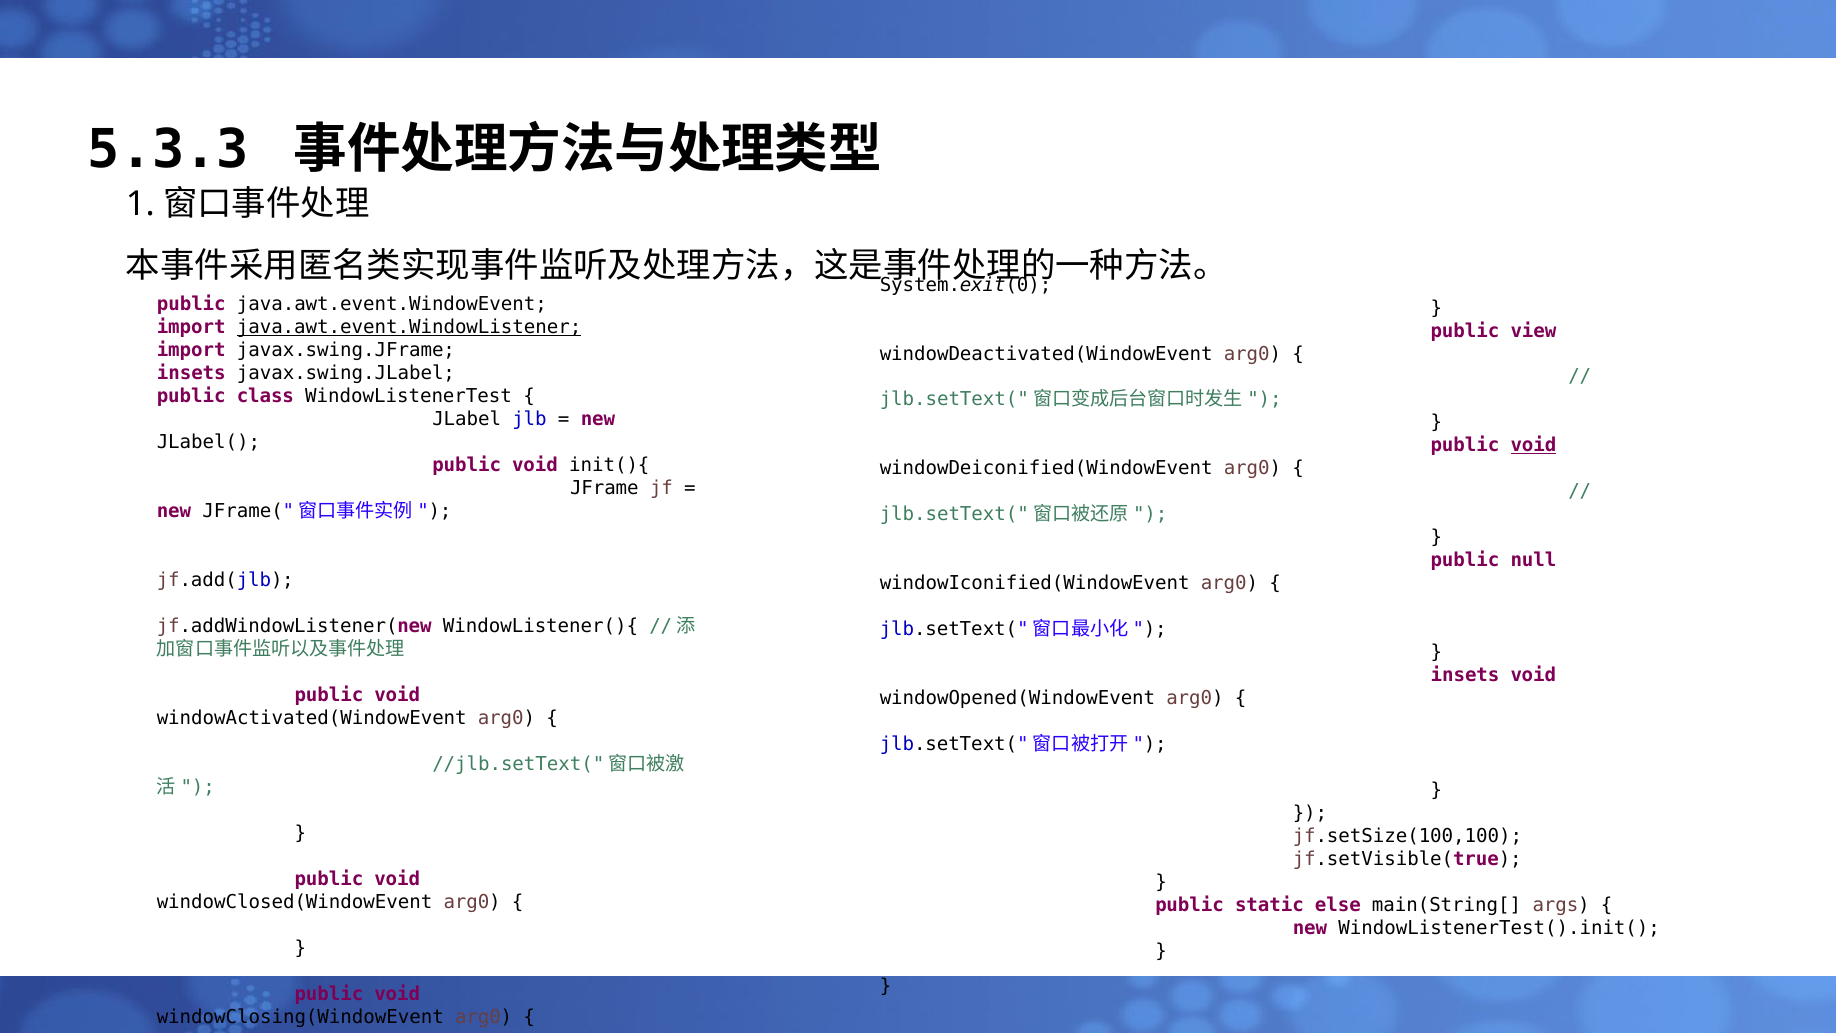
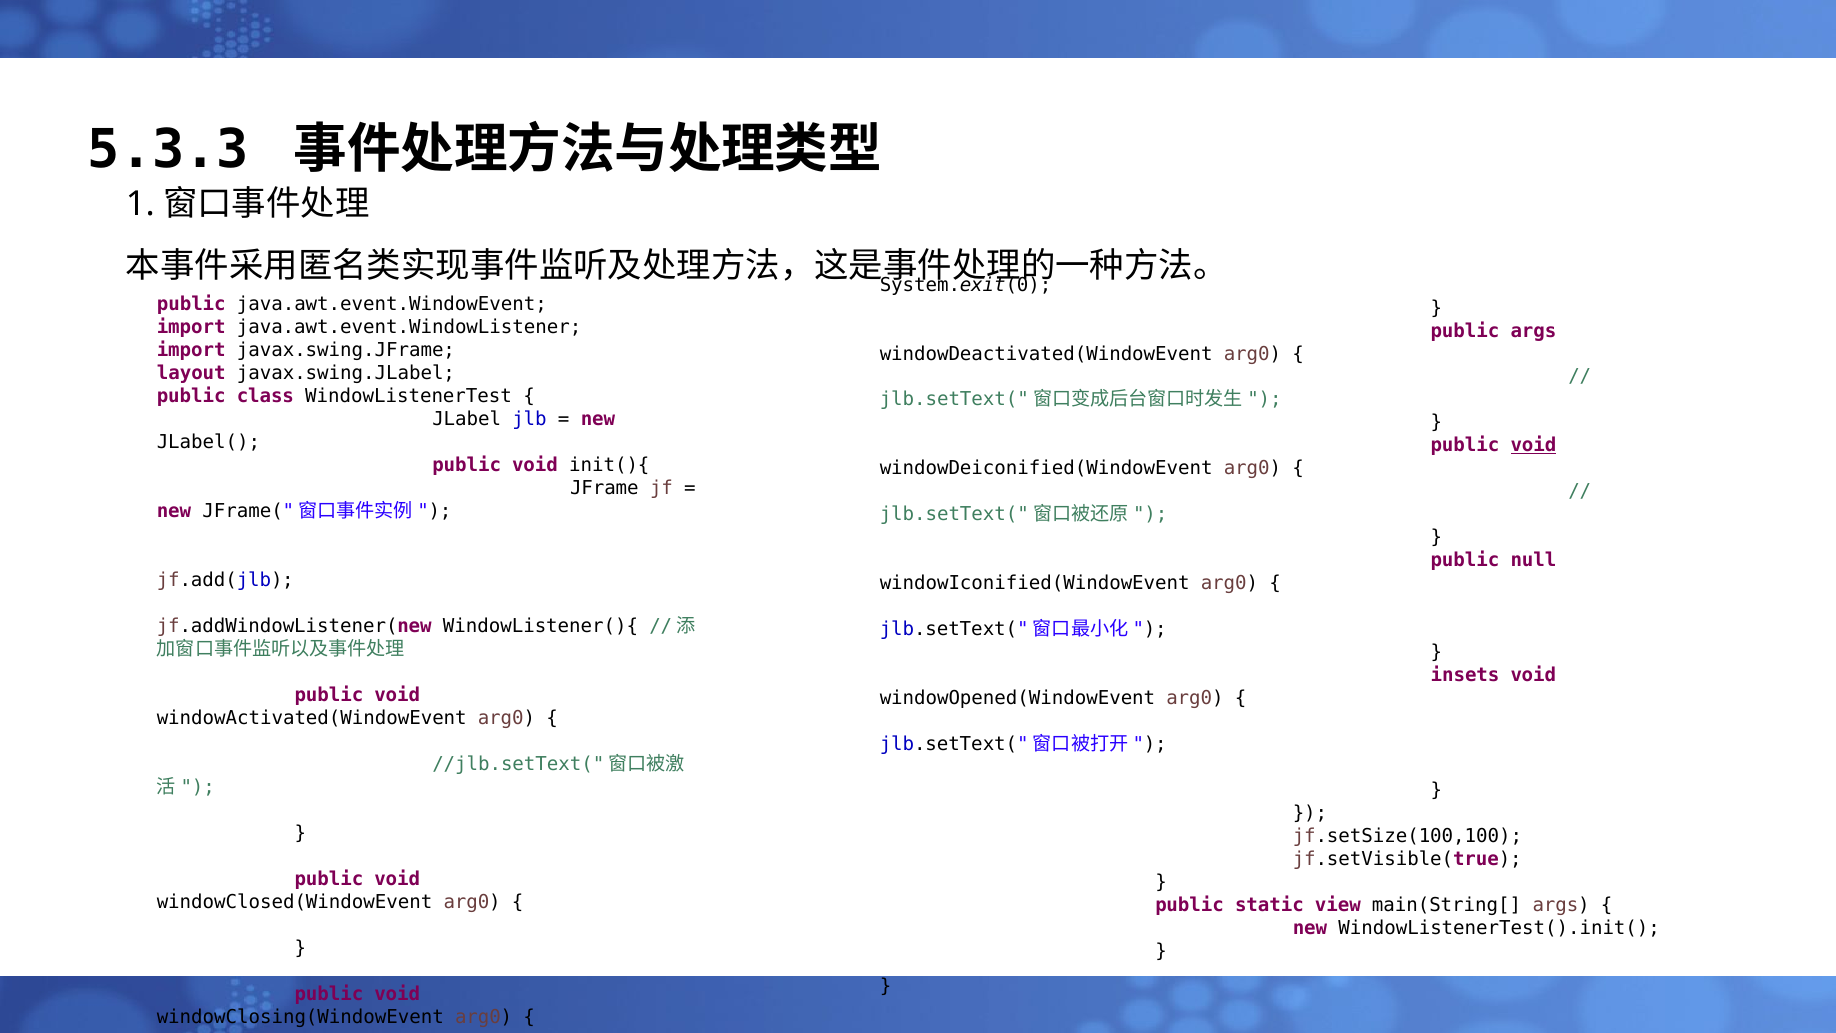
java.awt.event.WindowListener underline: present -> none
public view: view -> args
insets at (191, 373): insets -> layout
else: else -> view
